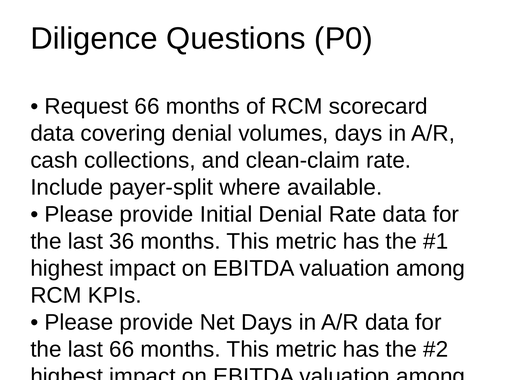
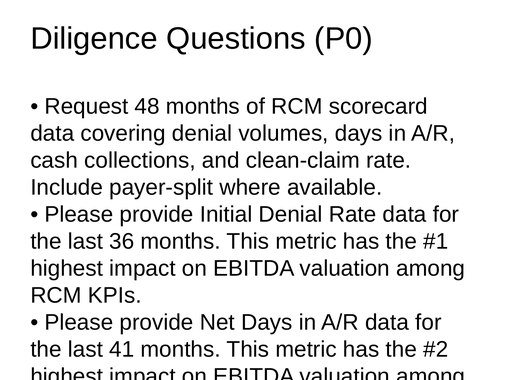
Request 66: 66 -> 48
last 66: 66 -> 41
